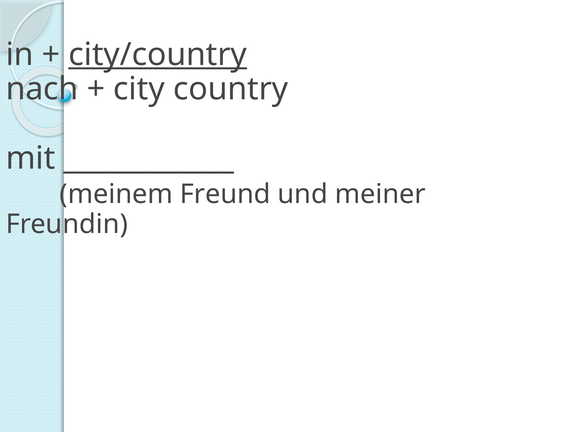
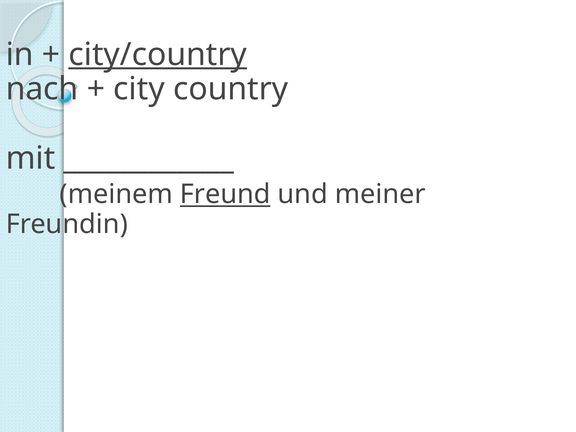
Freund underline: none -> present
